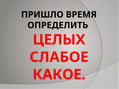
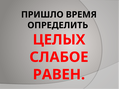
КАКОЕ: КАКОЕ -> РАВЕН
